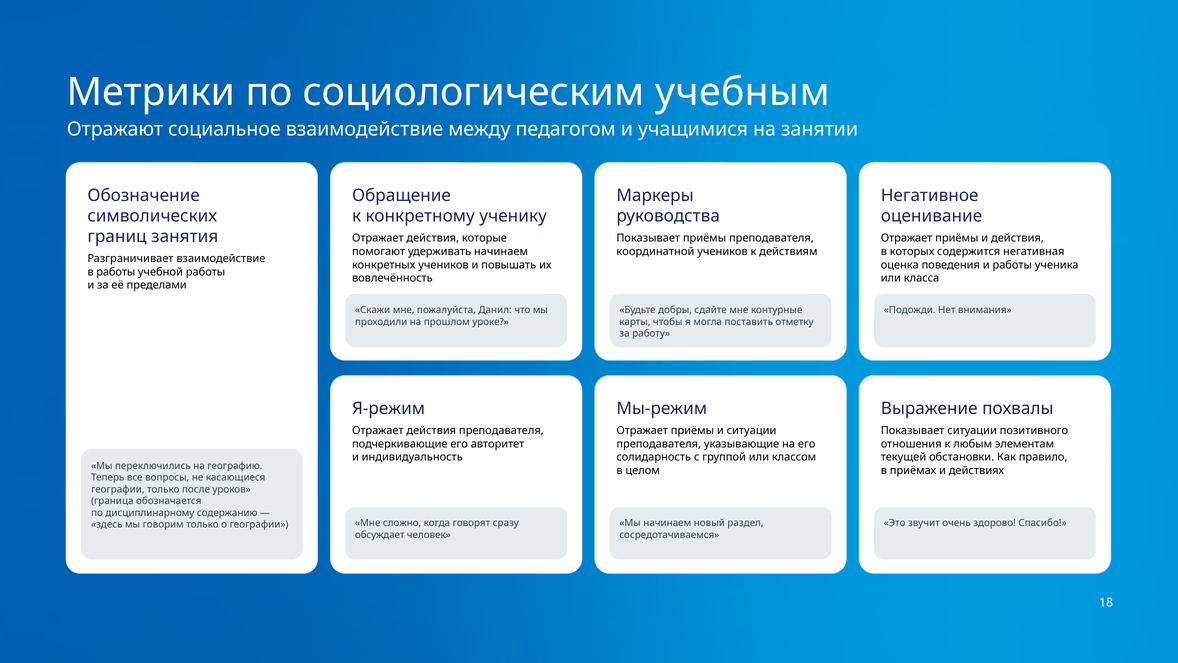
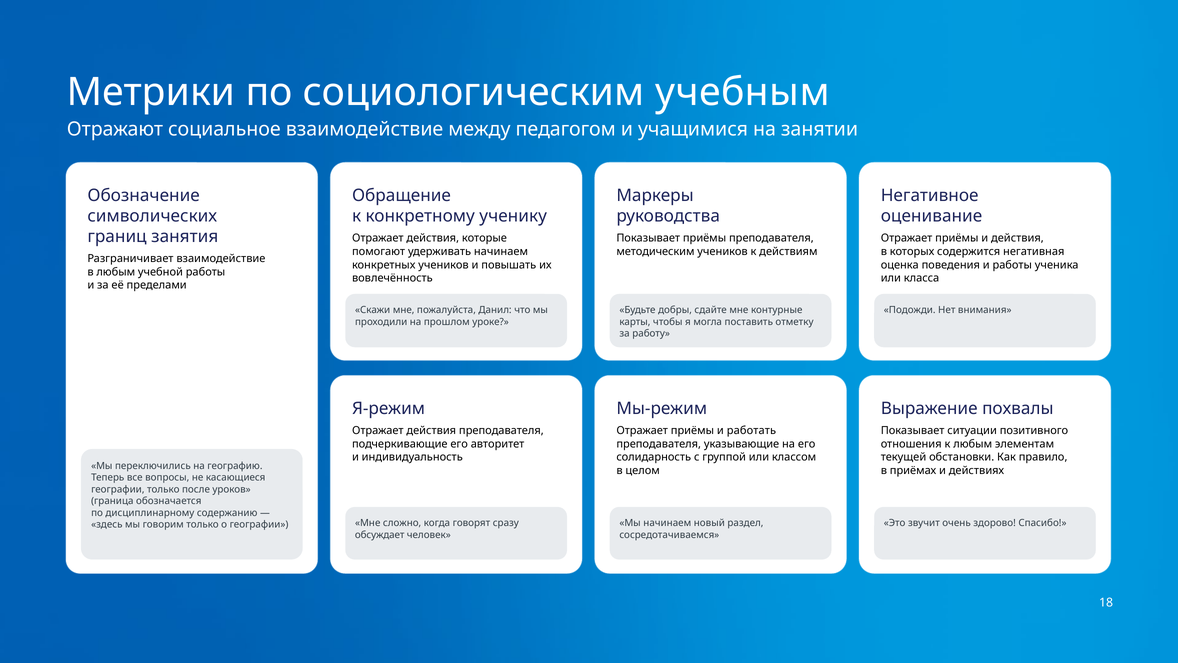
координатной: координатной -> методическим
в работы: работы -> любым
и ситуации: ситуации -> работать
